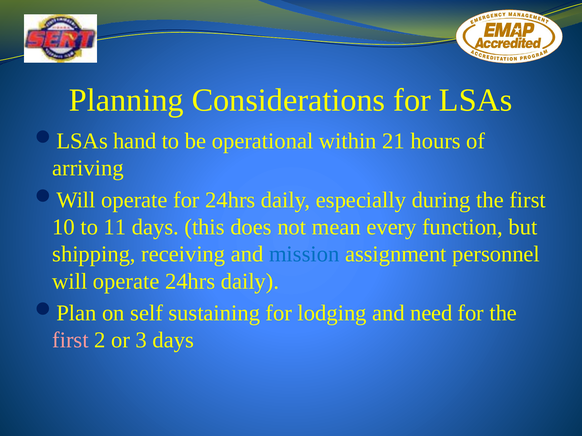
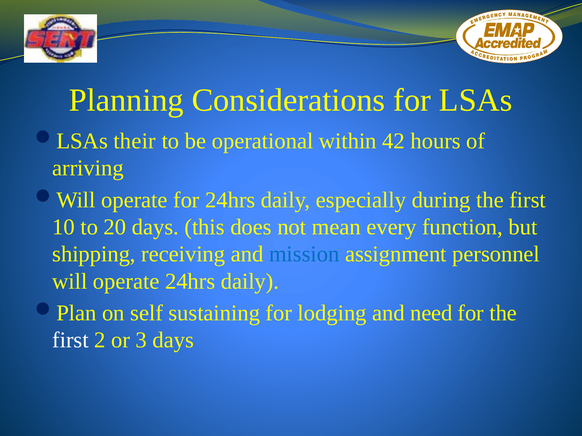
hand: hand -> their
21: 21 -> 42
11: 11 -> 20
first at (70, 341) colour: pink -> white
